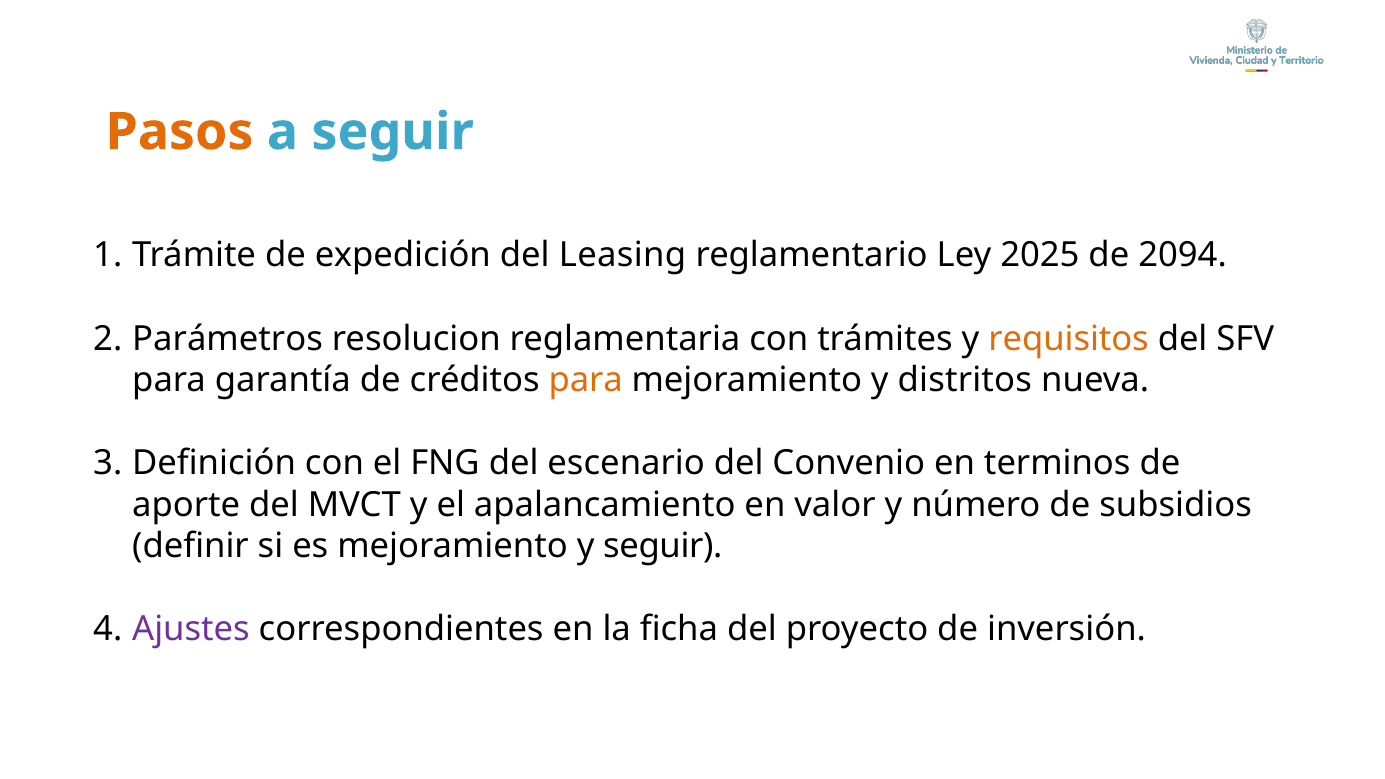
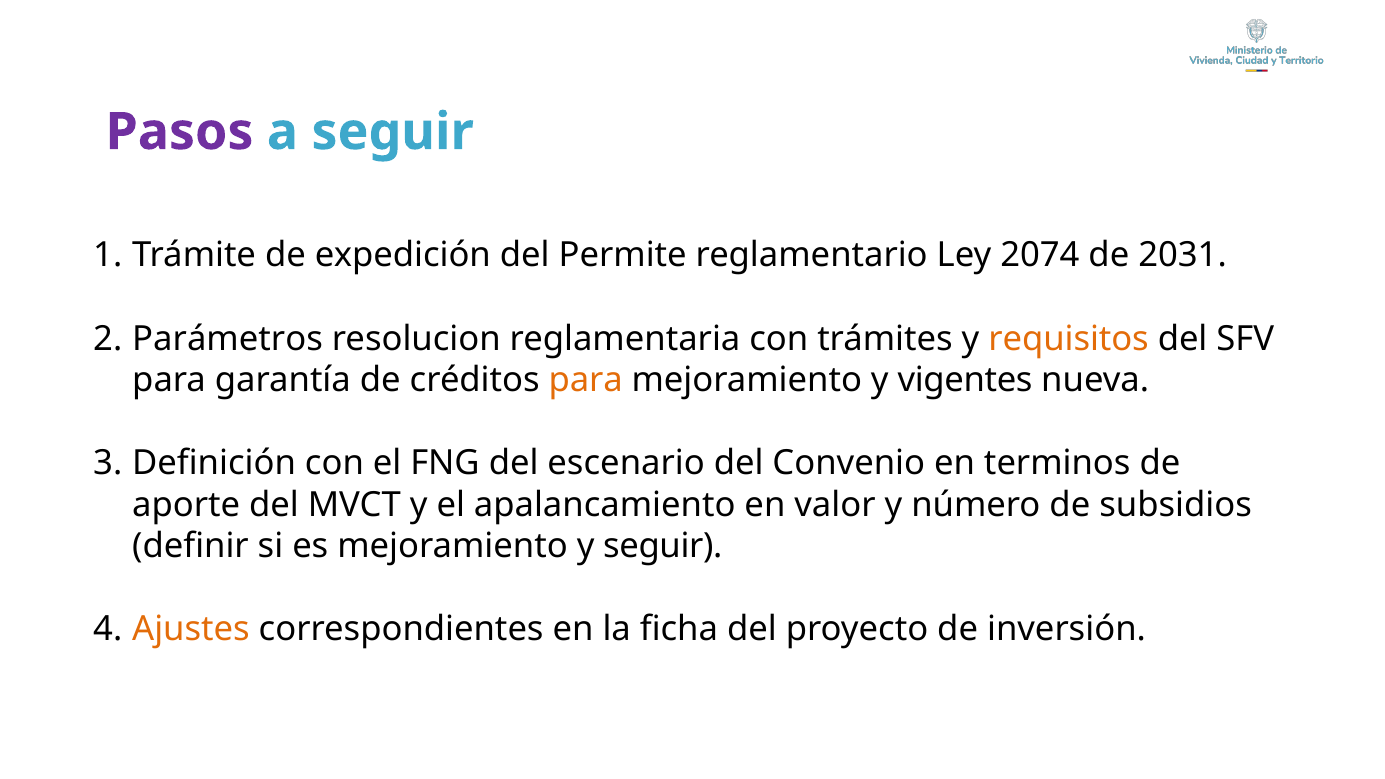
Pasos colour: orange -> purple
Leasing: Leasing -> Permite
2025: 2025 -> 2074
2094: 2094 -> 2031
distritos: distritos -> vigentes
Ajustes colour: purple -> orange
